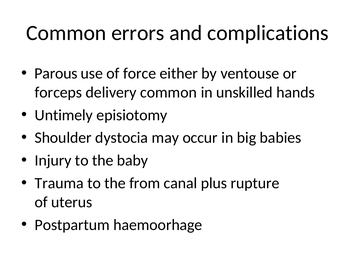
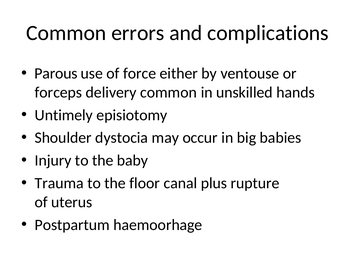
from: from -> floor
